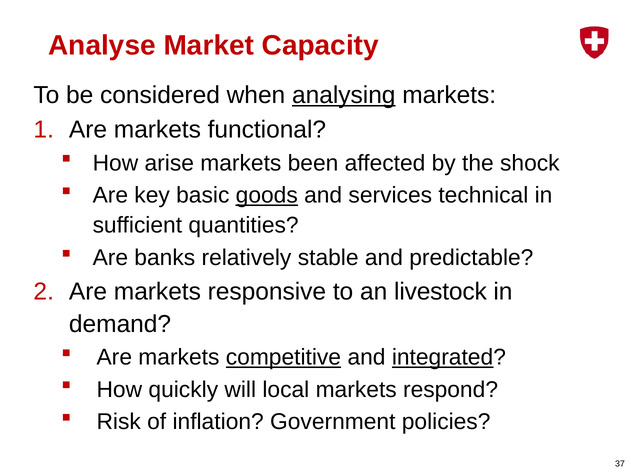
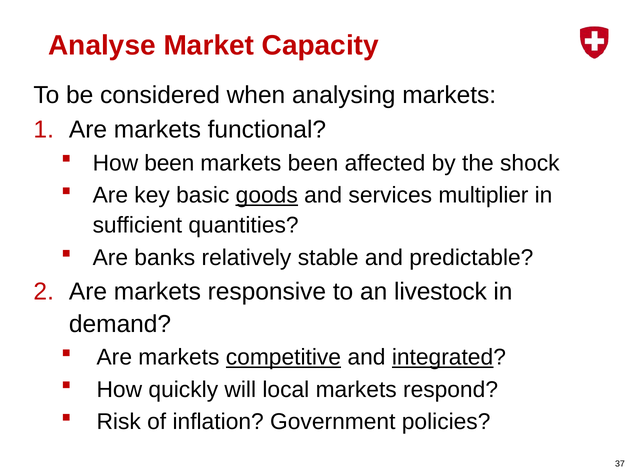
analysing underline: present -> none
How arise: arise -> been
technical: technical -> multiplier
